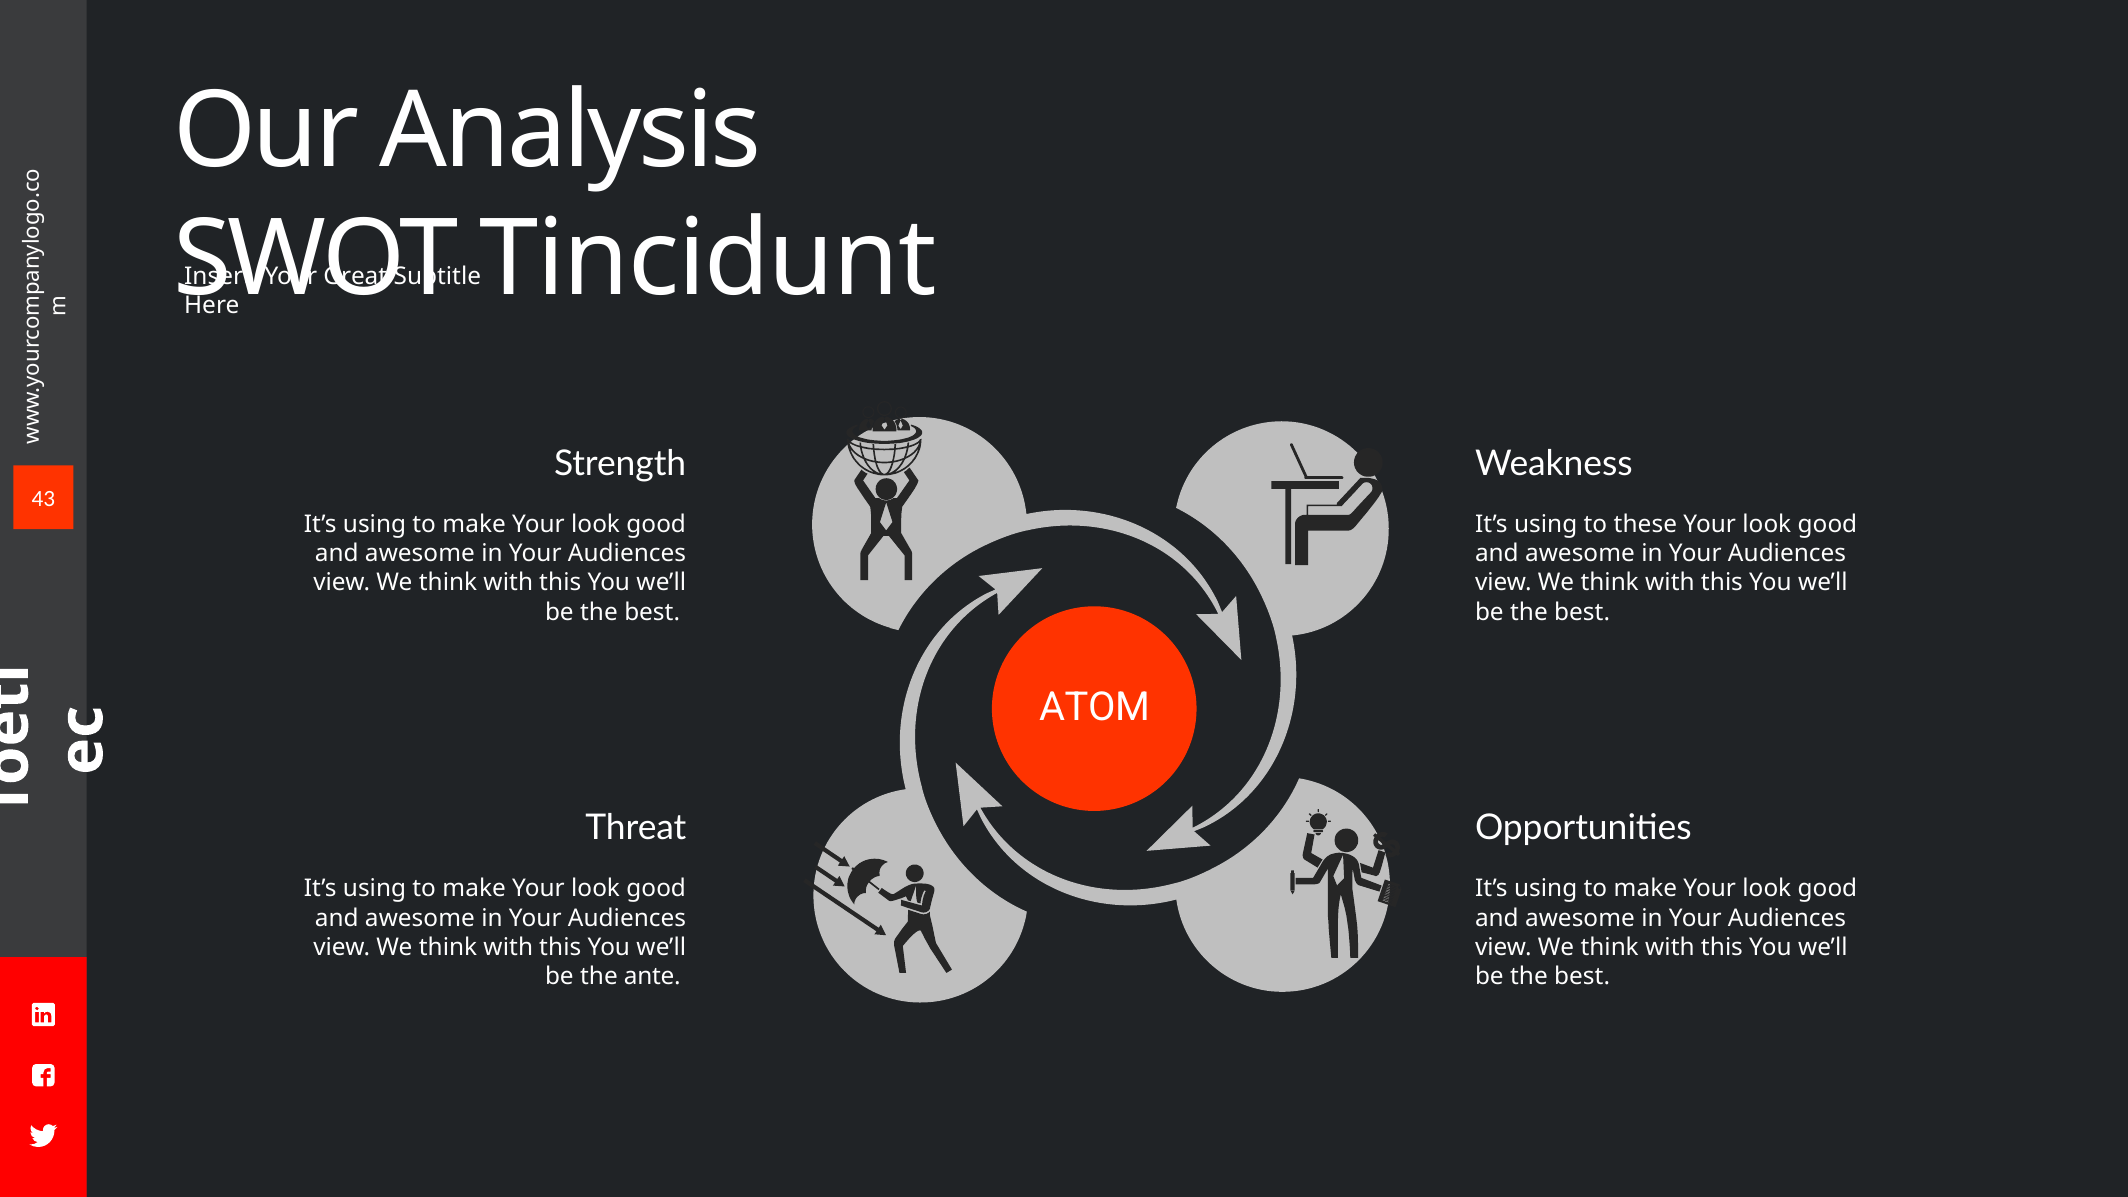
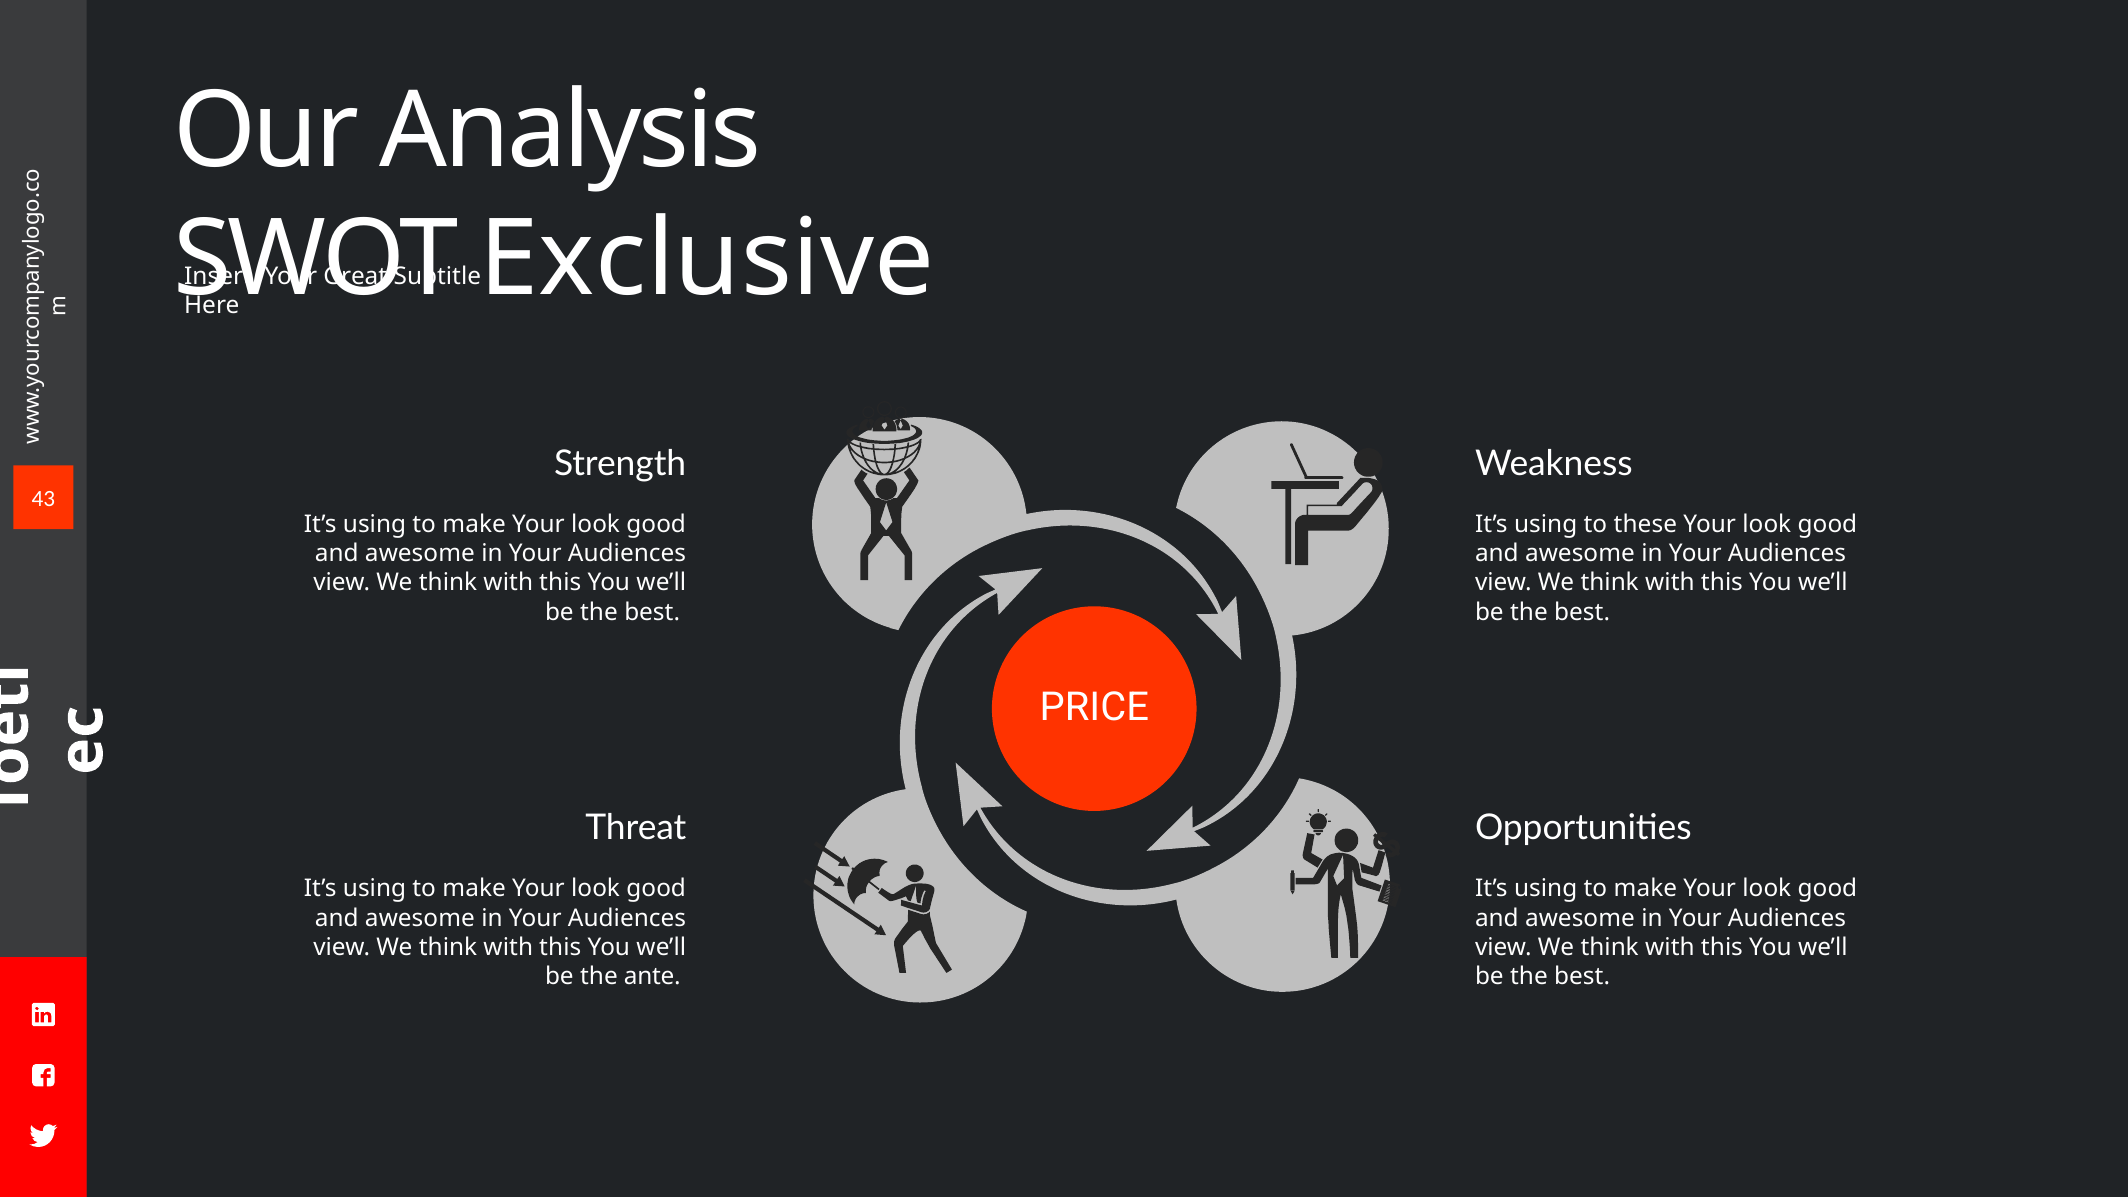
Tincidunt: Tincidunt -> Exclusive
ATOM: ATOM -> PRICE
